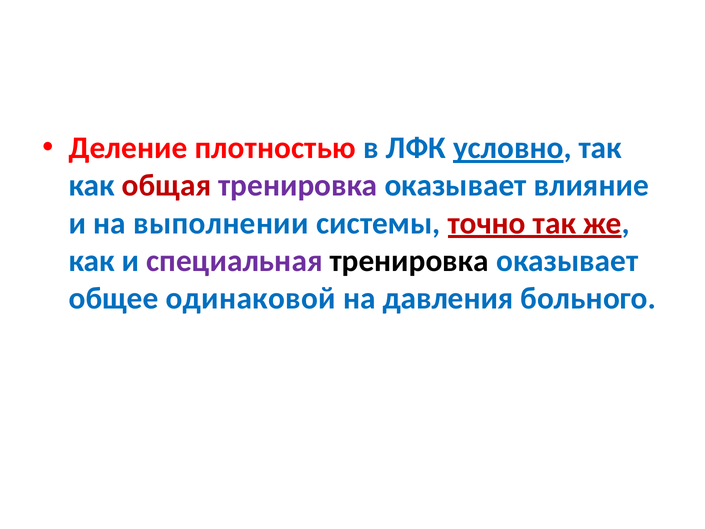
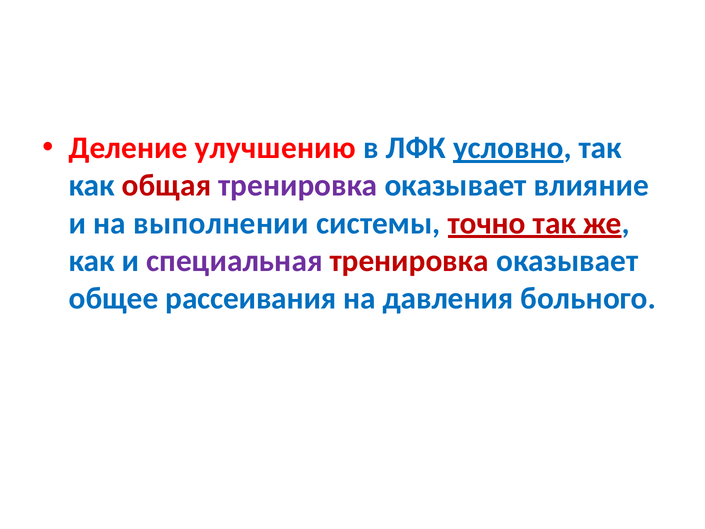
плотностью: плотностью -> улучшению
тренировка at (409, 261) colour: black -> red
одинаковой: одинаковой -> рассеивания
